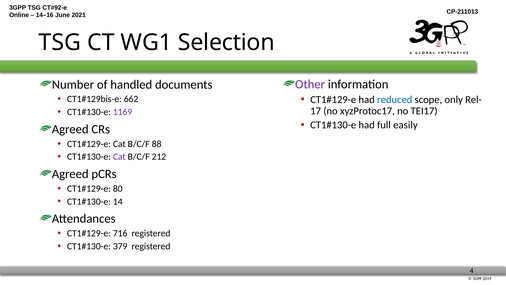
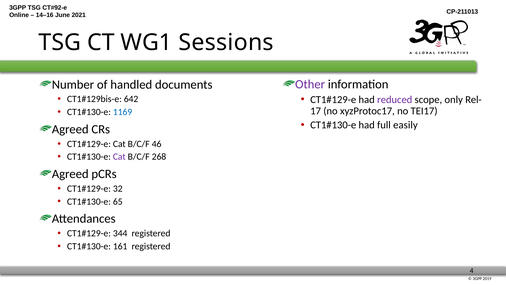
Selection: Selection -> Sessions
reduced colour: blue -> purple
662: 662 -> 642
1169 colour: purple -> blue
88: 88 -> 46
212: 212 -> 268
80: 80 -> 32
14: 14 -> 65
716: 716 -> 344
379: 379 -> 161
